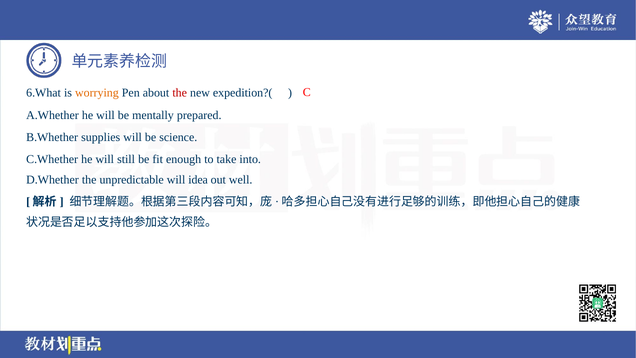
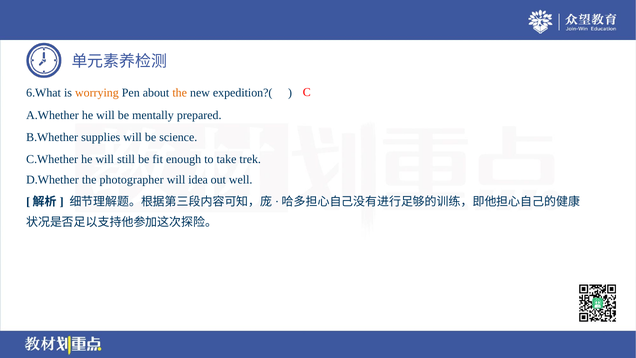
the at (180, 93) colour: red -> orange
into: into -> trek
unpredictable: unpredictable -> photographer
